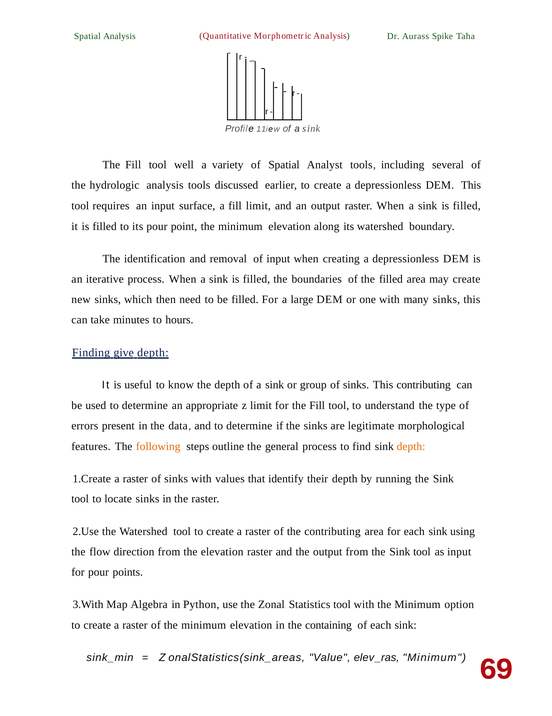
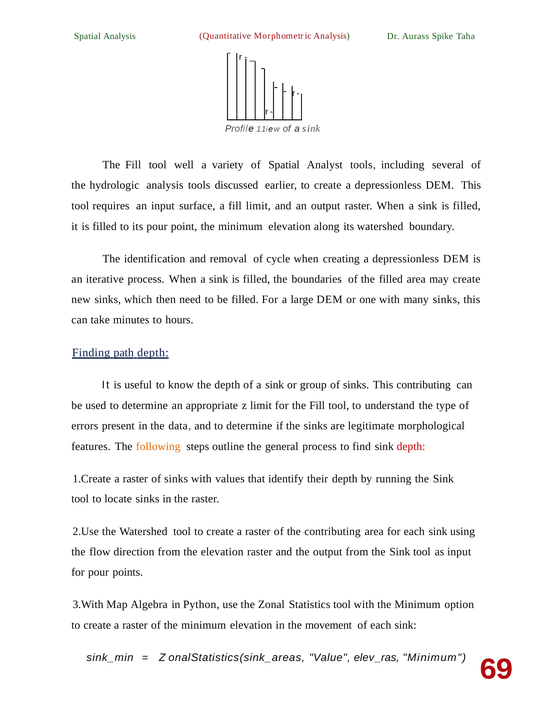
of input: input -> cycle
give: give -> path
depth at (411, 446) colour: orange -> red
containing: containing -> movement
